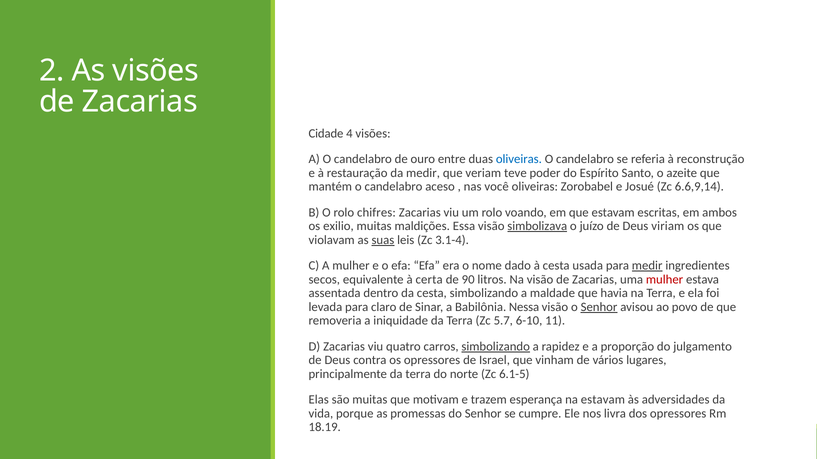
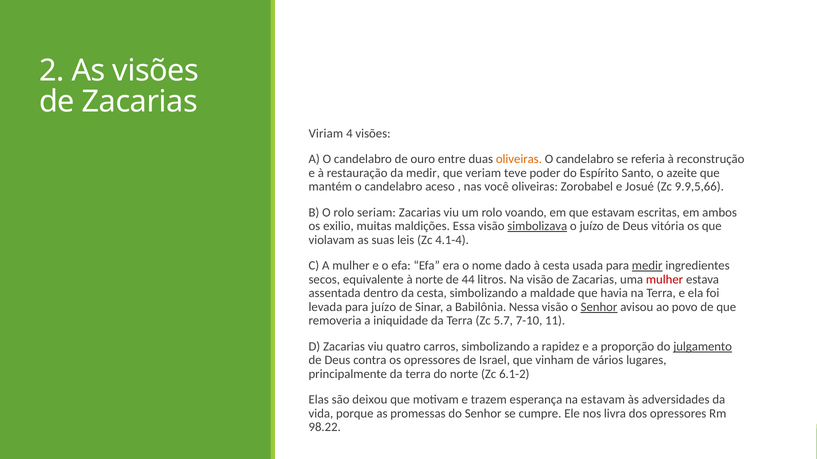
Cidade: Cidade -> Viriam
oliveiras at (519, 159) colour: blue -> orange
6.6,9,14: 6.6,9,14 -> 9.9,5,66
chifres: chifres -> seriam
viriam: viriam -> vitória
suas underline: present -> none
3.1-4: 3.1-4 -> 4.1-4
à certa: certa -> norte
90: 90 -> 44
para claro: claro -> juízo
6-10: 6-10 -> 7-10
simbolizando at (496, 347) underline: present -> none
julgamento underline: none -> present
6.1-5: 6.1-5 -> 6.1-2
são muitas: muitas -> deixou
18.19: 18.19 -> 98.22
